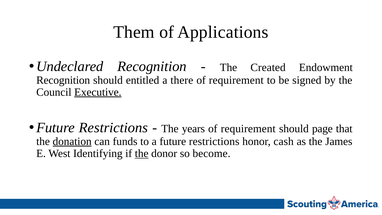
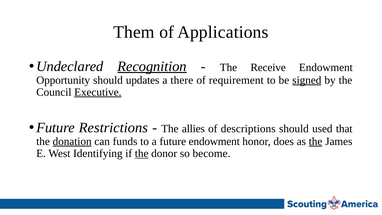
Recognition at (152, 66) underline: none -> present
Created: Created -> Receive
Recognition at (63, 80): Recognition -> Opportunity
entitled: entitled -> updates
signed underline: none -> present
years: years -> allies
requirement at (248, 129): requirement -> descriptions
page: page -> used
a future restrictions: restrictions -> endowment
cash: cash -> does
the at (316, 141) underline: none -> present
